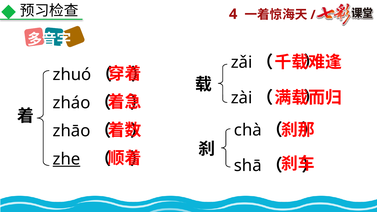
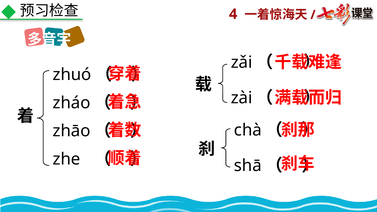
zhe underline: present -> none
